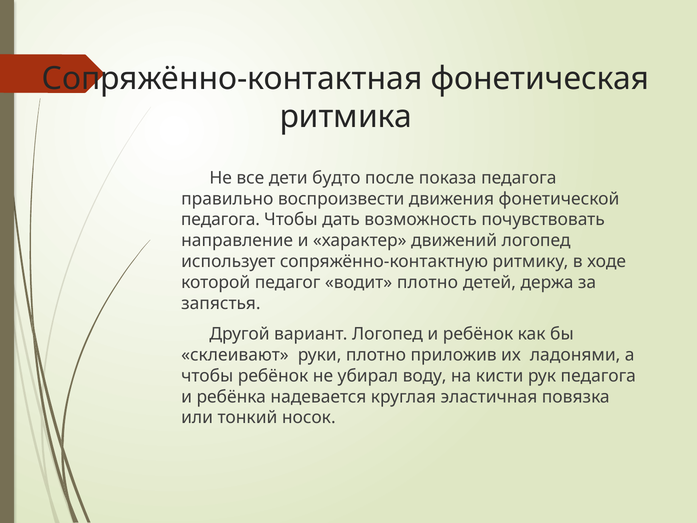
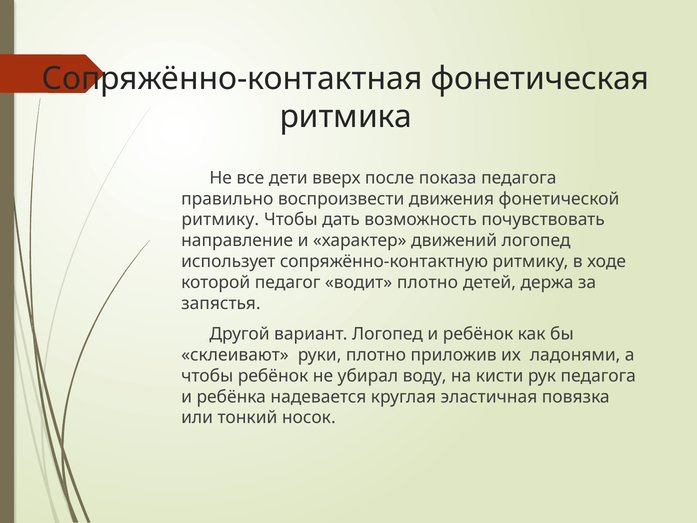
будто: будто -> вверх
педагога at (220, 220): педагога -> ритмику
